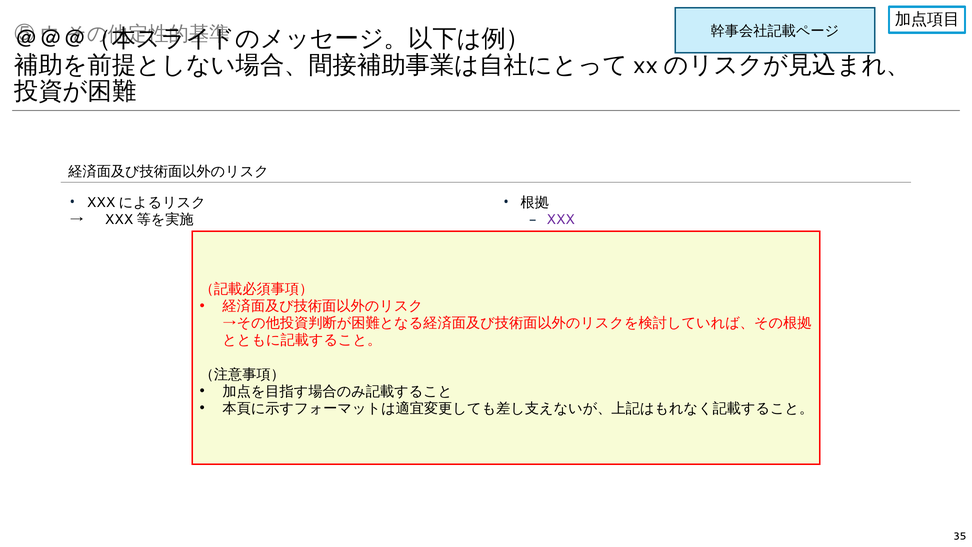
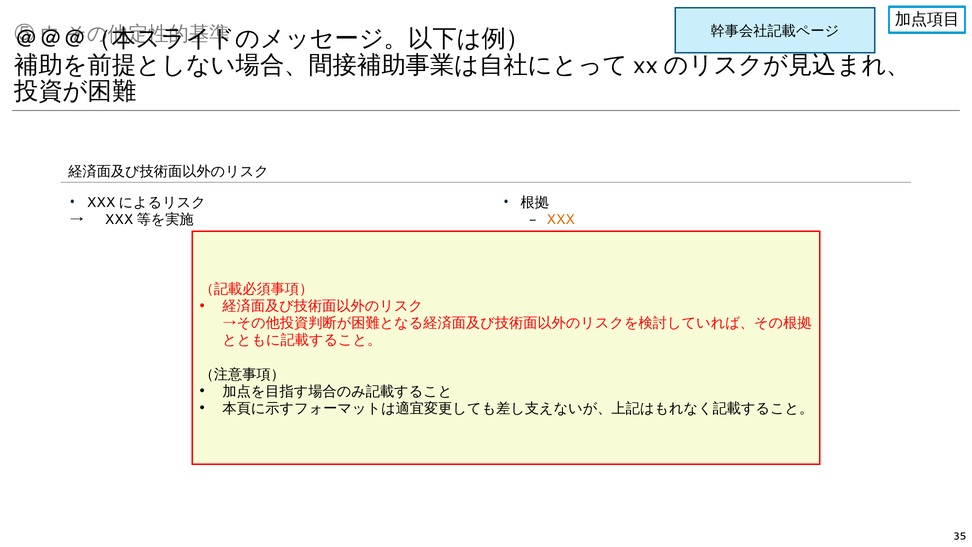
XXX colour: purple -> orange
